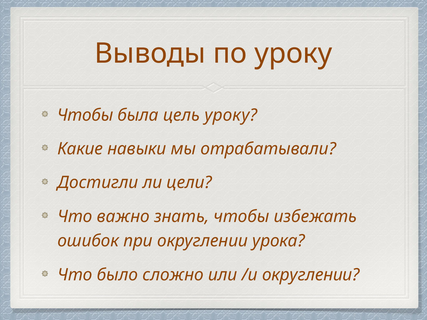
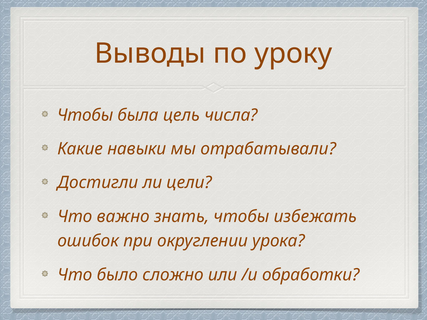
цель уроку: уроку -> числа
/и округлении: округлении -> обработки
